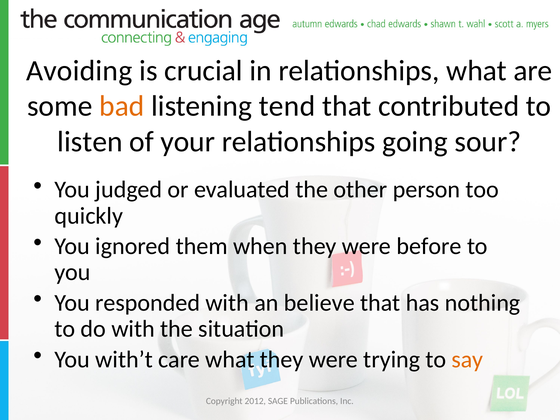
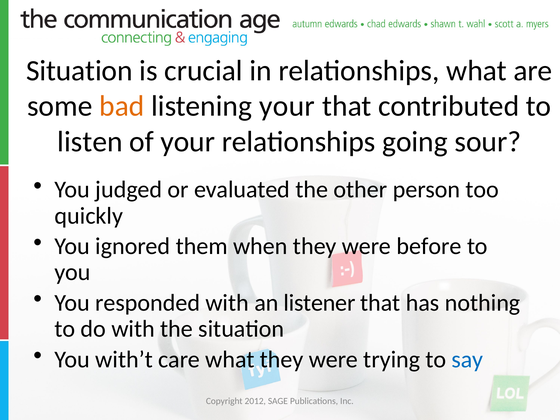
Avoiding at (79, 71): Avoiding -> Situation
listening tend: tend -> your
believe: believe -> listener
say colour: orange -> blue
